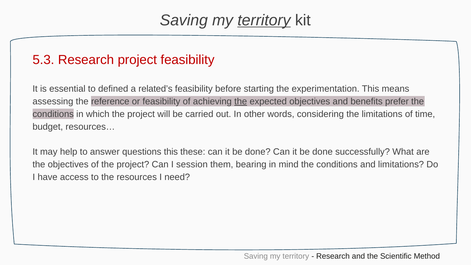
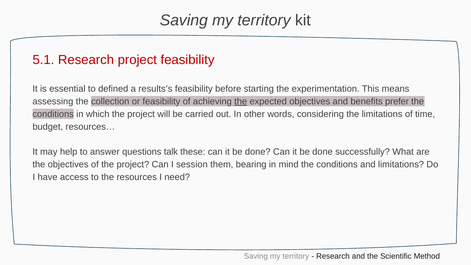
territory at (264, 20) underline: present -> none
5.3: 5.3 -> 5.1
related’s: related’s -> results’s
reference: reference -> collection
questions this: this -> talk
